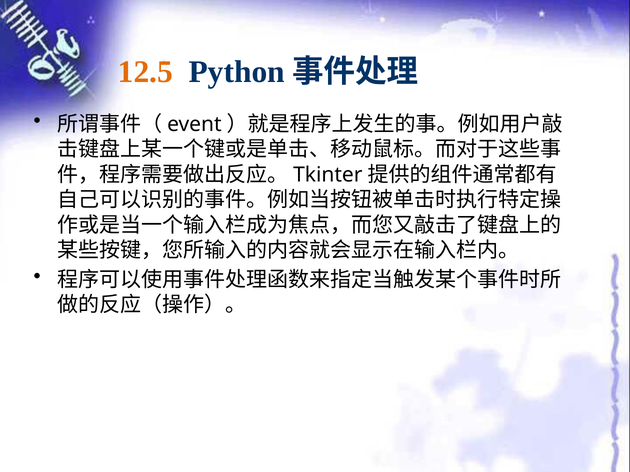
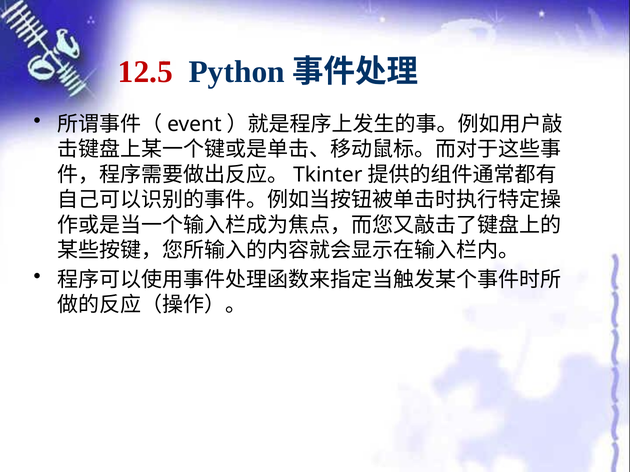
12.5 colour: orange -> red
